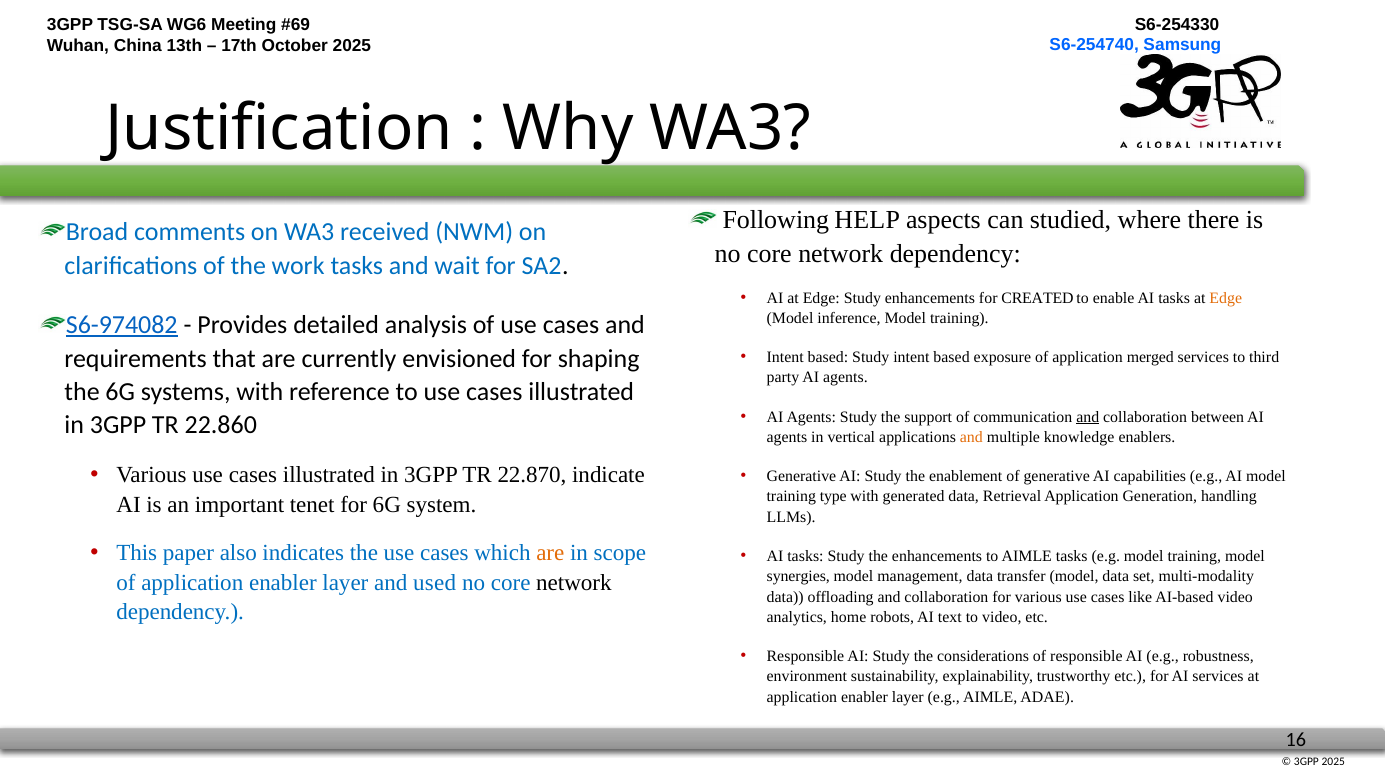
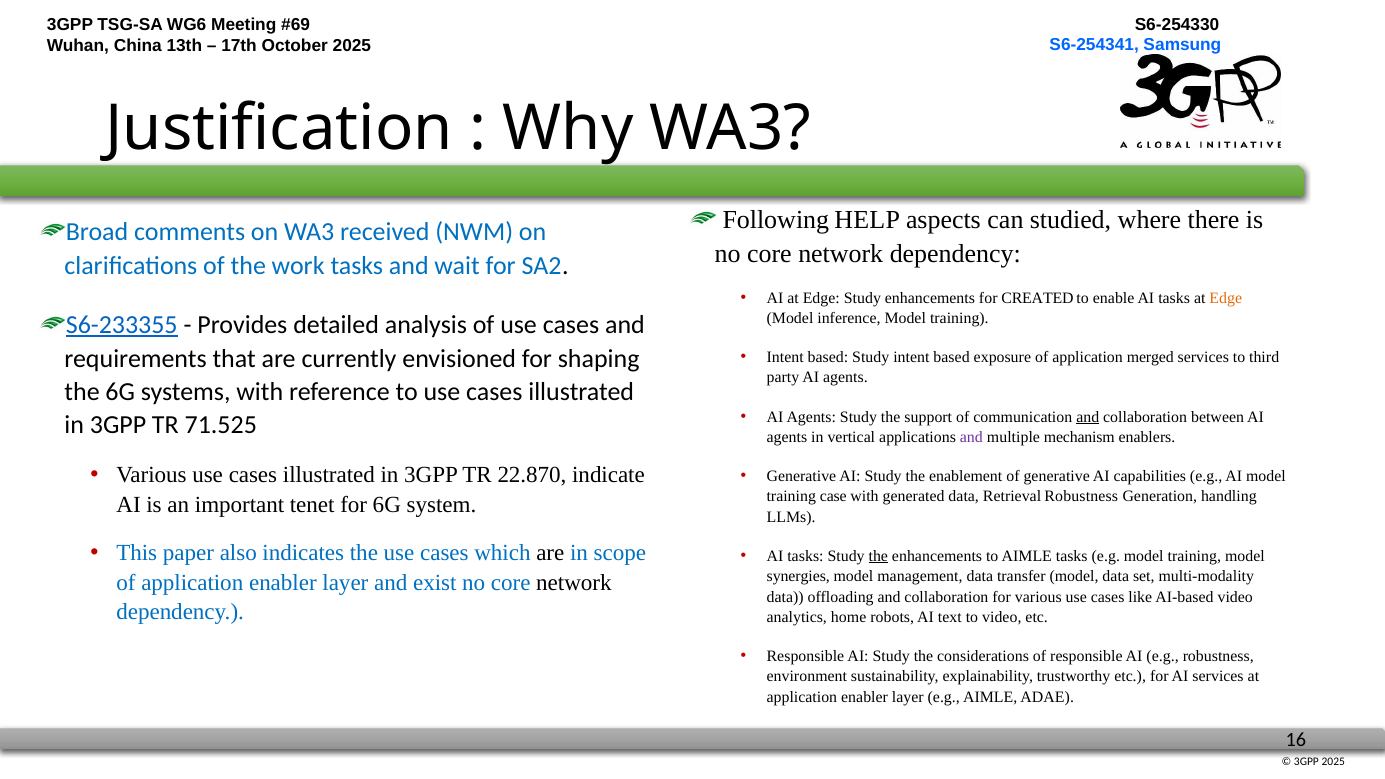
S6-254740: S6-254740 -> S6-254341
S6-974082: S6-974082 -> S6-233355
22.860: 22.860 -> 71.525
and at (971, 437) colour: orange -> purple
knowledge: knowledge -> mechanism
type: type -> case
Retrieval Application: Application -> Robustness
are at (550, 553) colour: orange -> black
the at (878, 556) underline: none -> present
used: used -> exist
